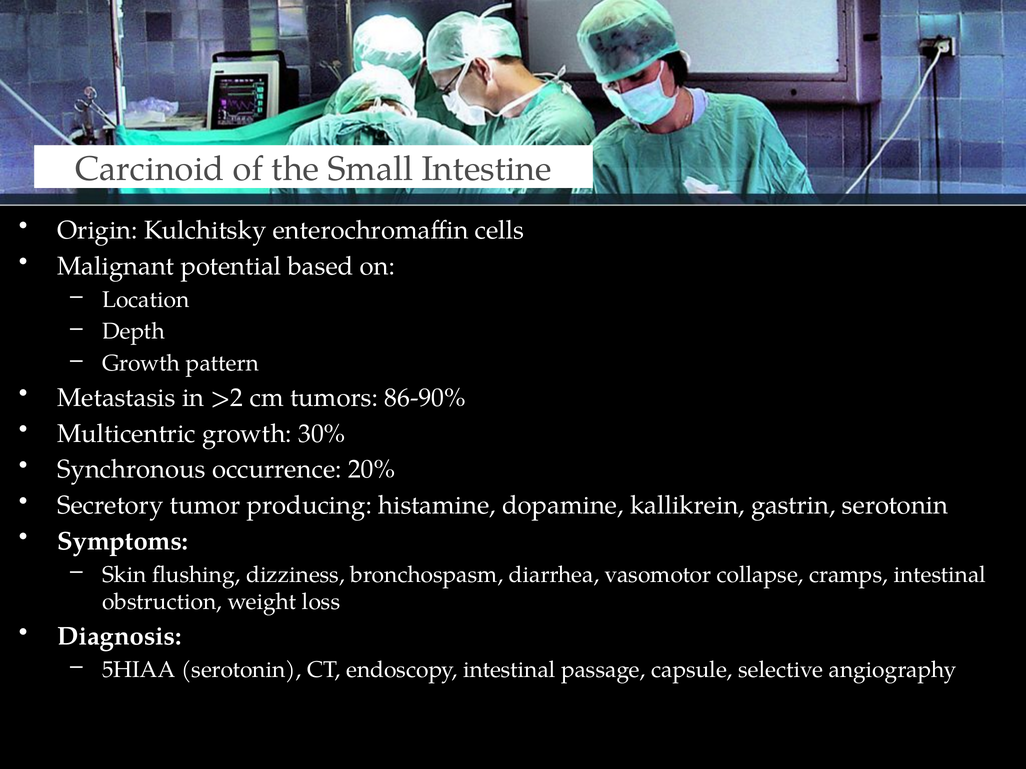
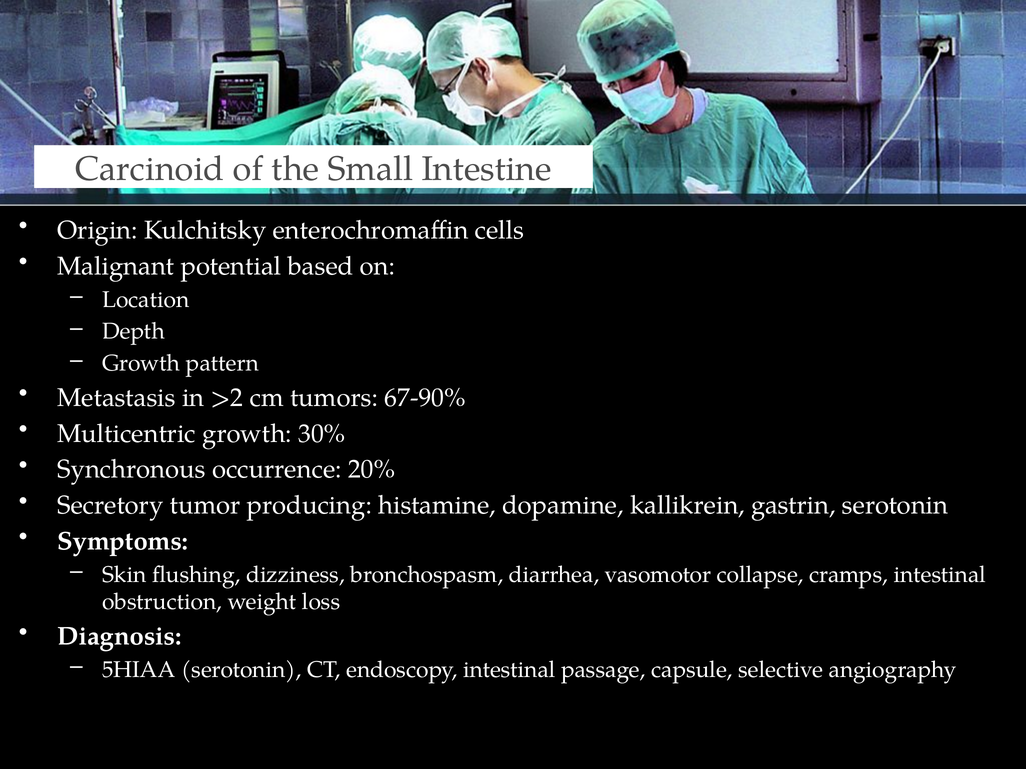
86-90%: 86-90% -> 67-90%
